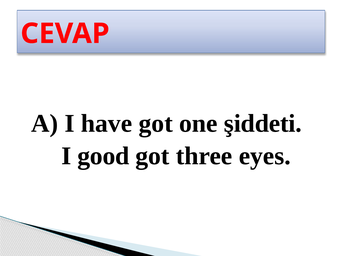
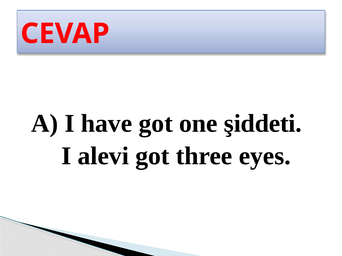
good: good -> alevi
